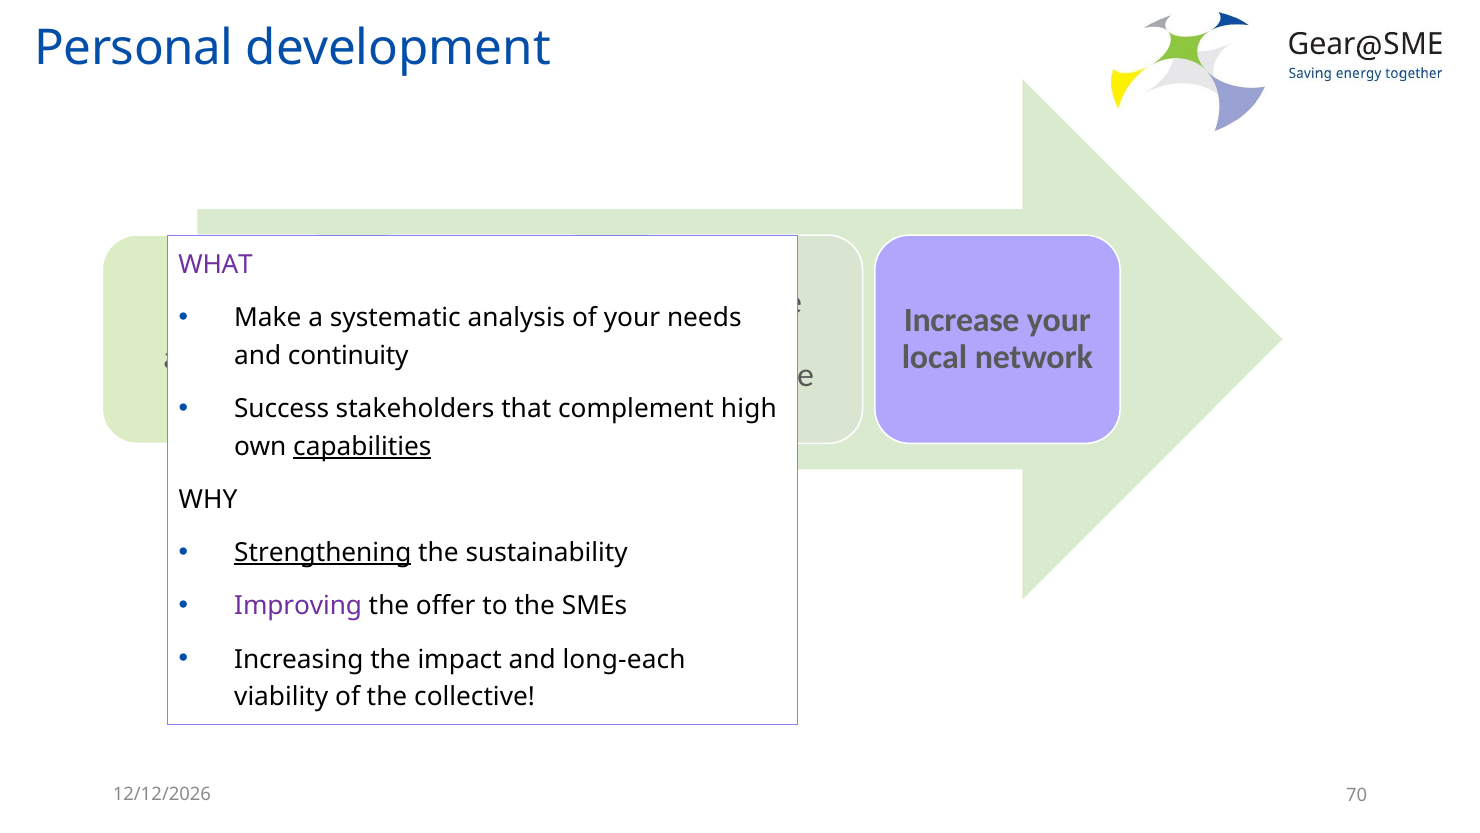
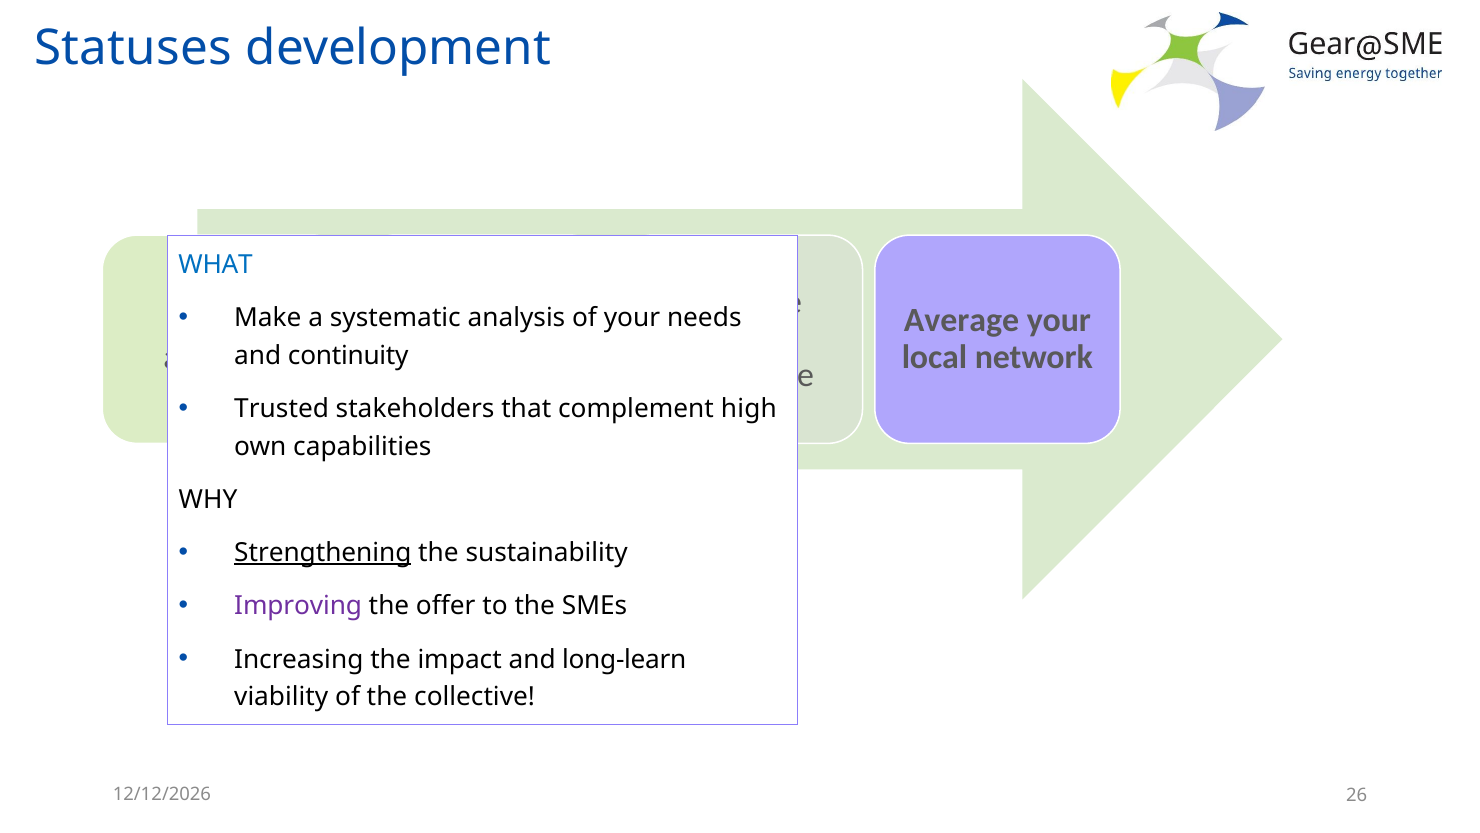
Personal: Personal -> Statuses
WHAT colour: purple -> blue
Increase: Increase -> Average
Success: Success -> Trusted
capabilities underline: present -> none
long-each: long-each -> long-learn
70: 70 -> 26
